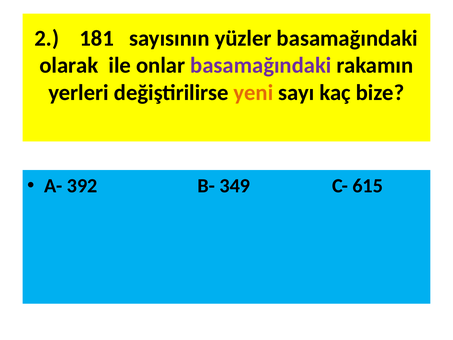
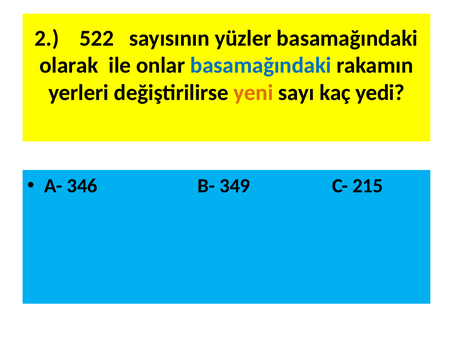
181: 181 -> 522
basamağındaki at (261, 65) colour: purple -> blue
bize: bize -> yedi
392: 392 -> 346
615: 615 -> 215
